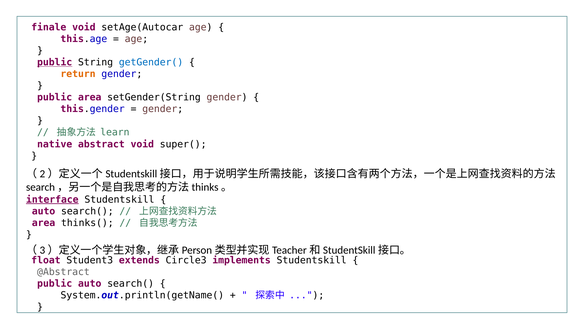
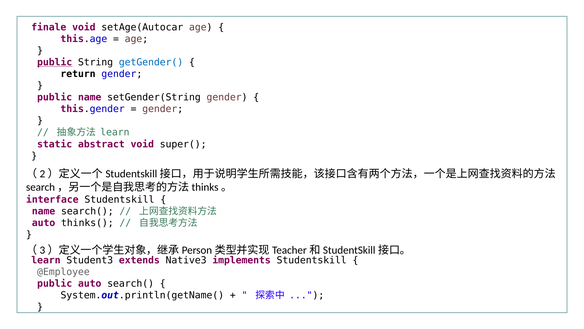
return colour: orange -> black
public area: area -> name
native: native -> static
interface underline: present -> none
auto at (44, 211): auto -> name
area at (44, 223): area -> auto
float at (46, 260): float -> learn
Circle3: Circle3 -> Native3
@Abstract: @Abstract -> @Employee
